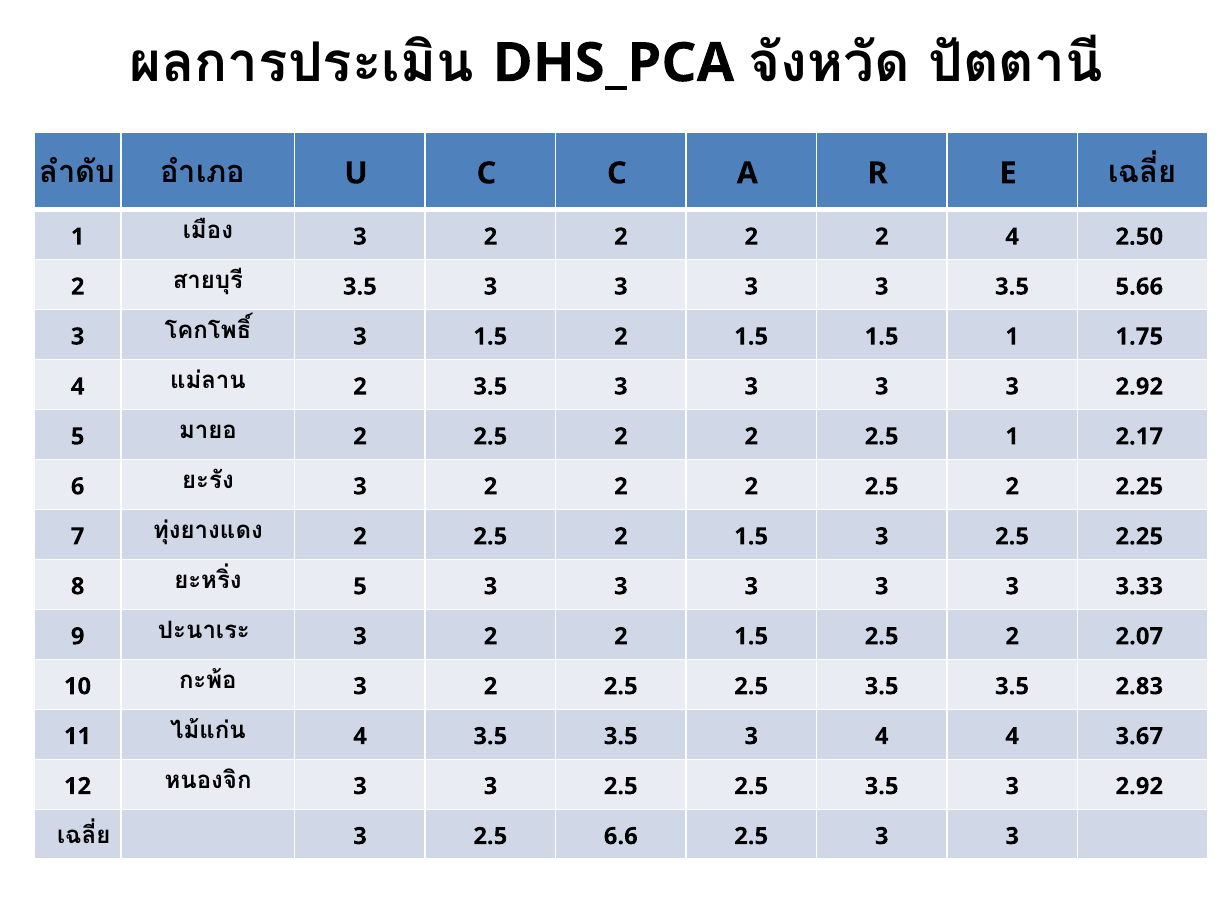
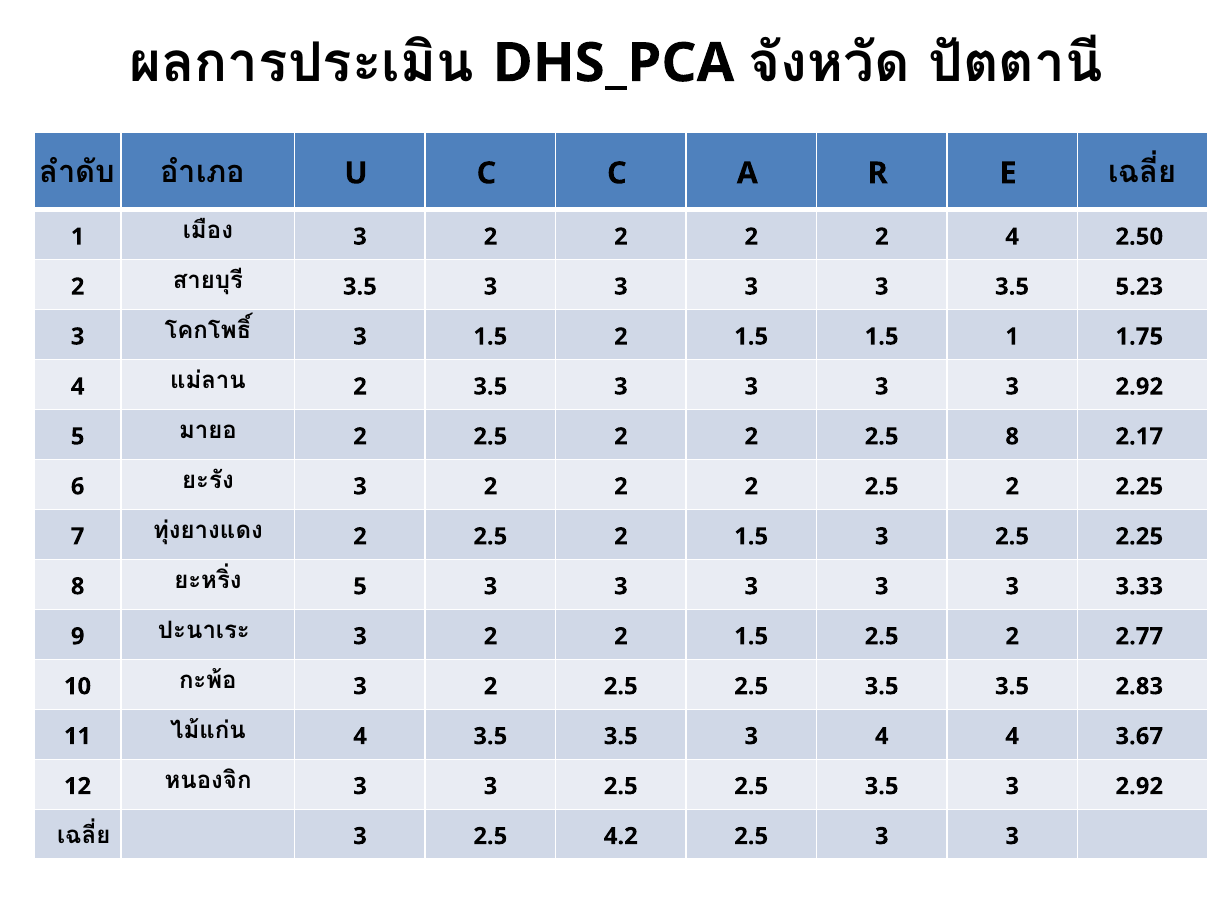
5.66: 5.66 -> 5.23
2.5 1: 1 -> 8
2.07: 2.07 -> 2.77
6.6: 6.6 -> 4.2
